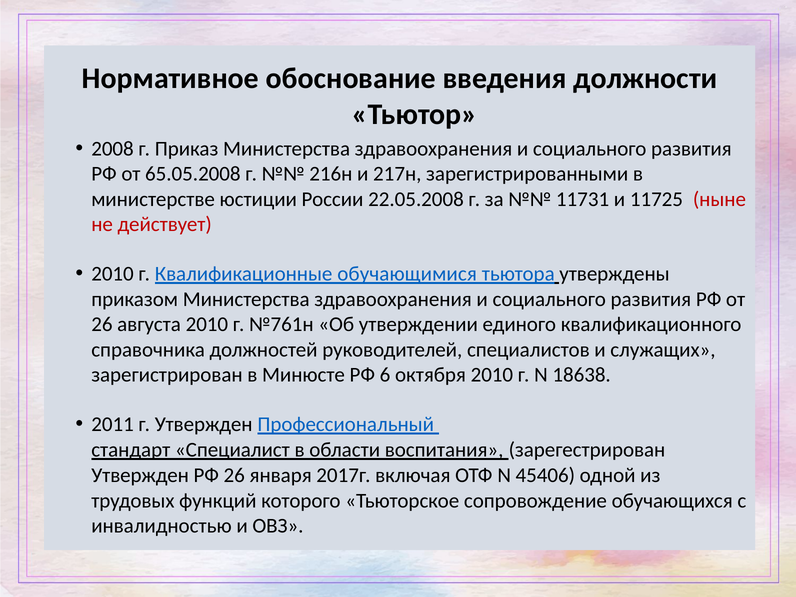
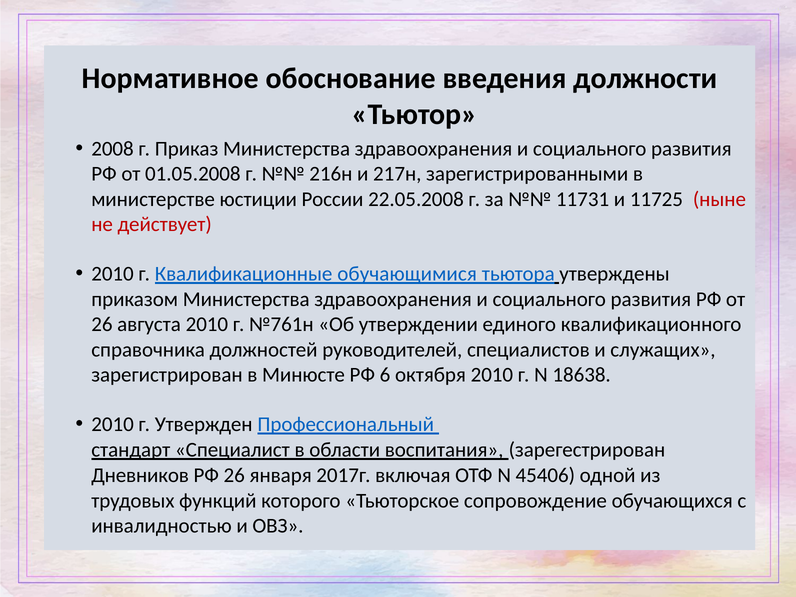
65.05.2008: 65.05.2008 -> 01.05.2008
2011 at (113, 424): 2011 -> 2010
Утвержден at (140, 475): Утвержден -> Дневников
